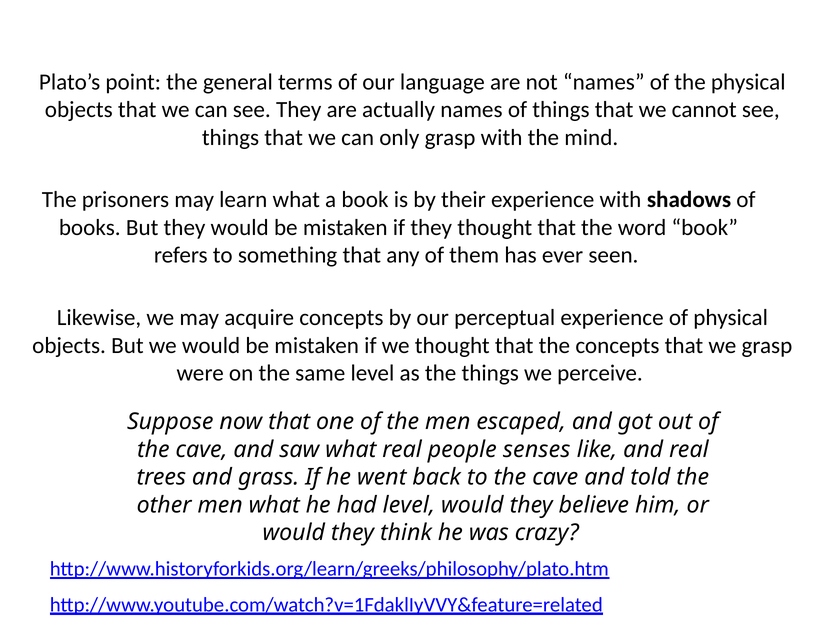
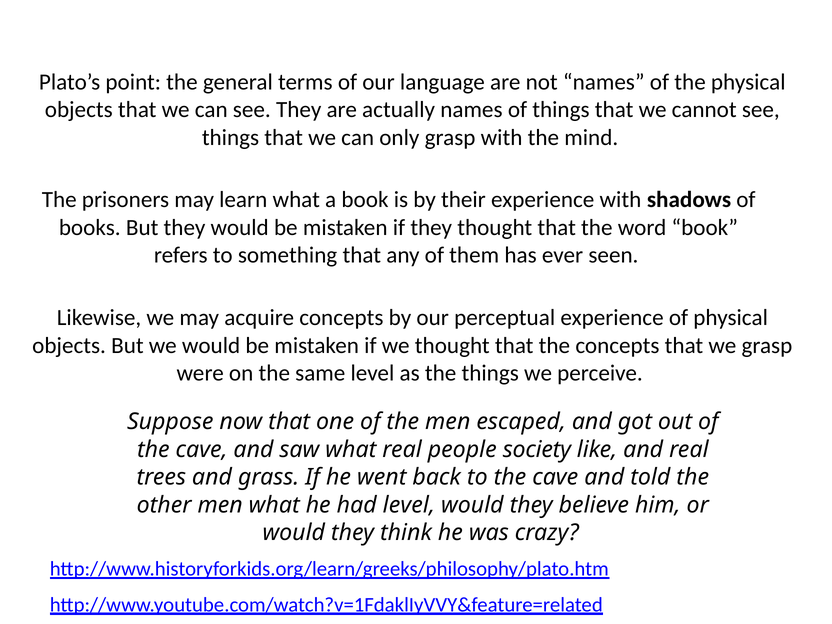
senses: senses -> society
